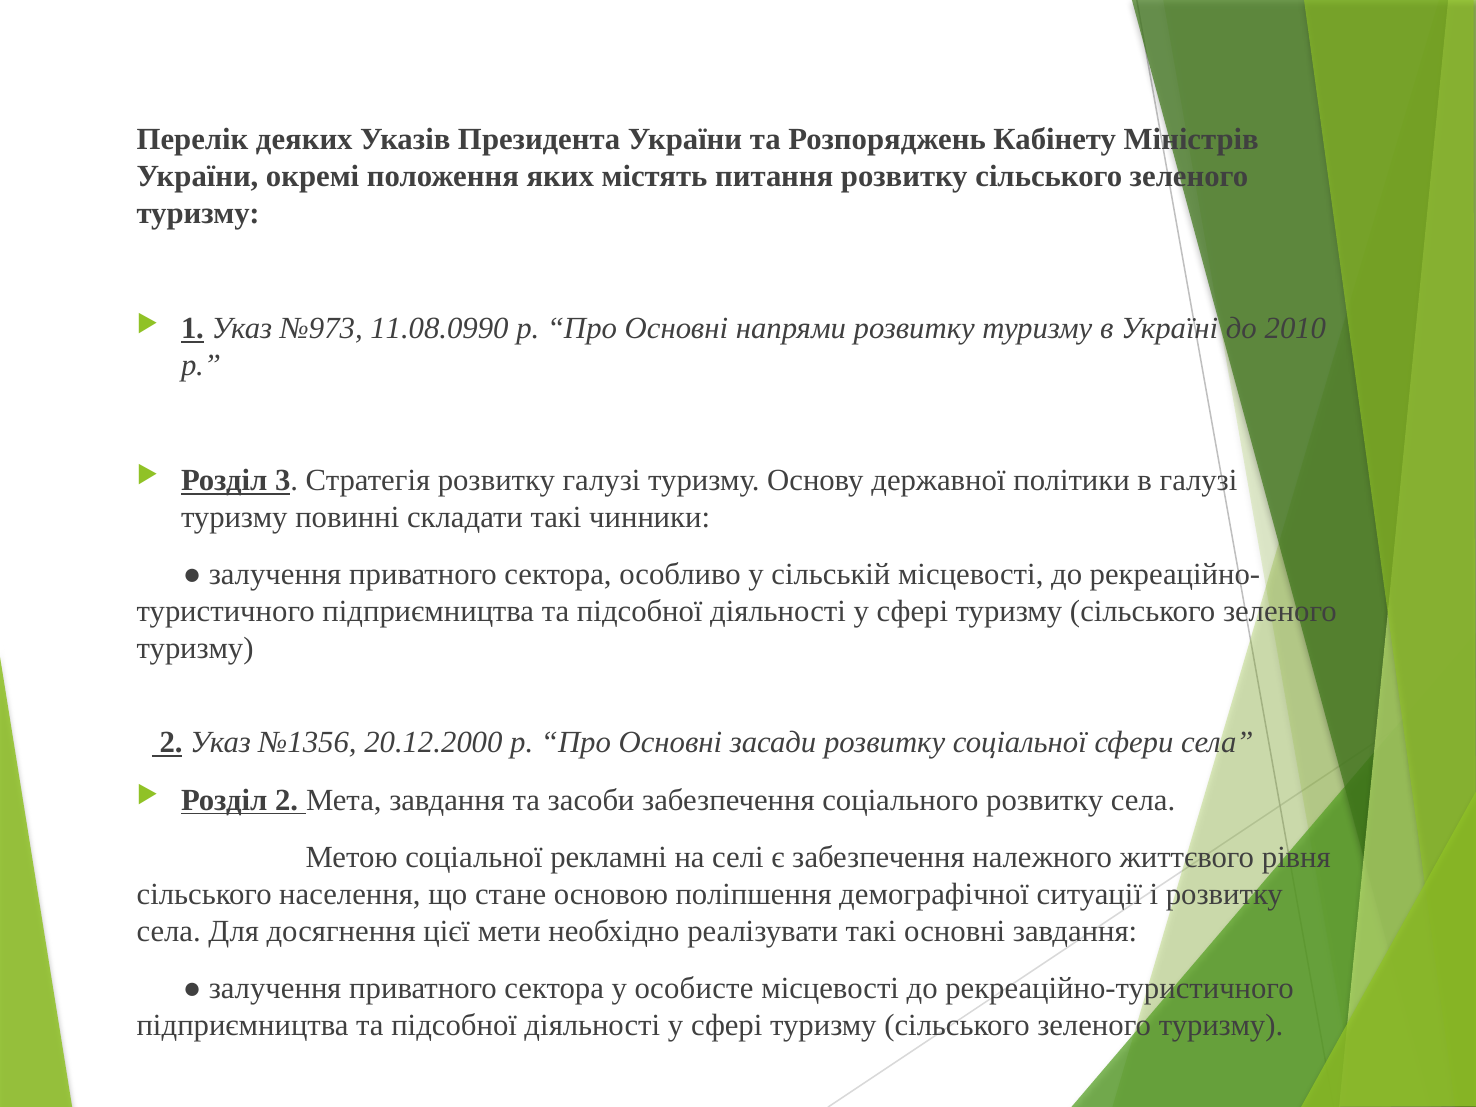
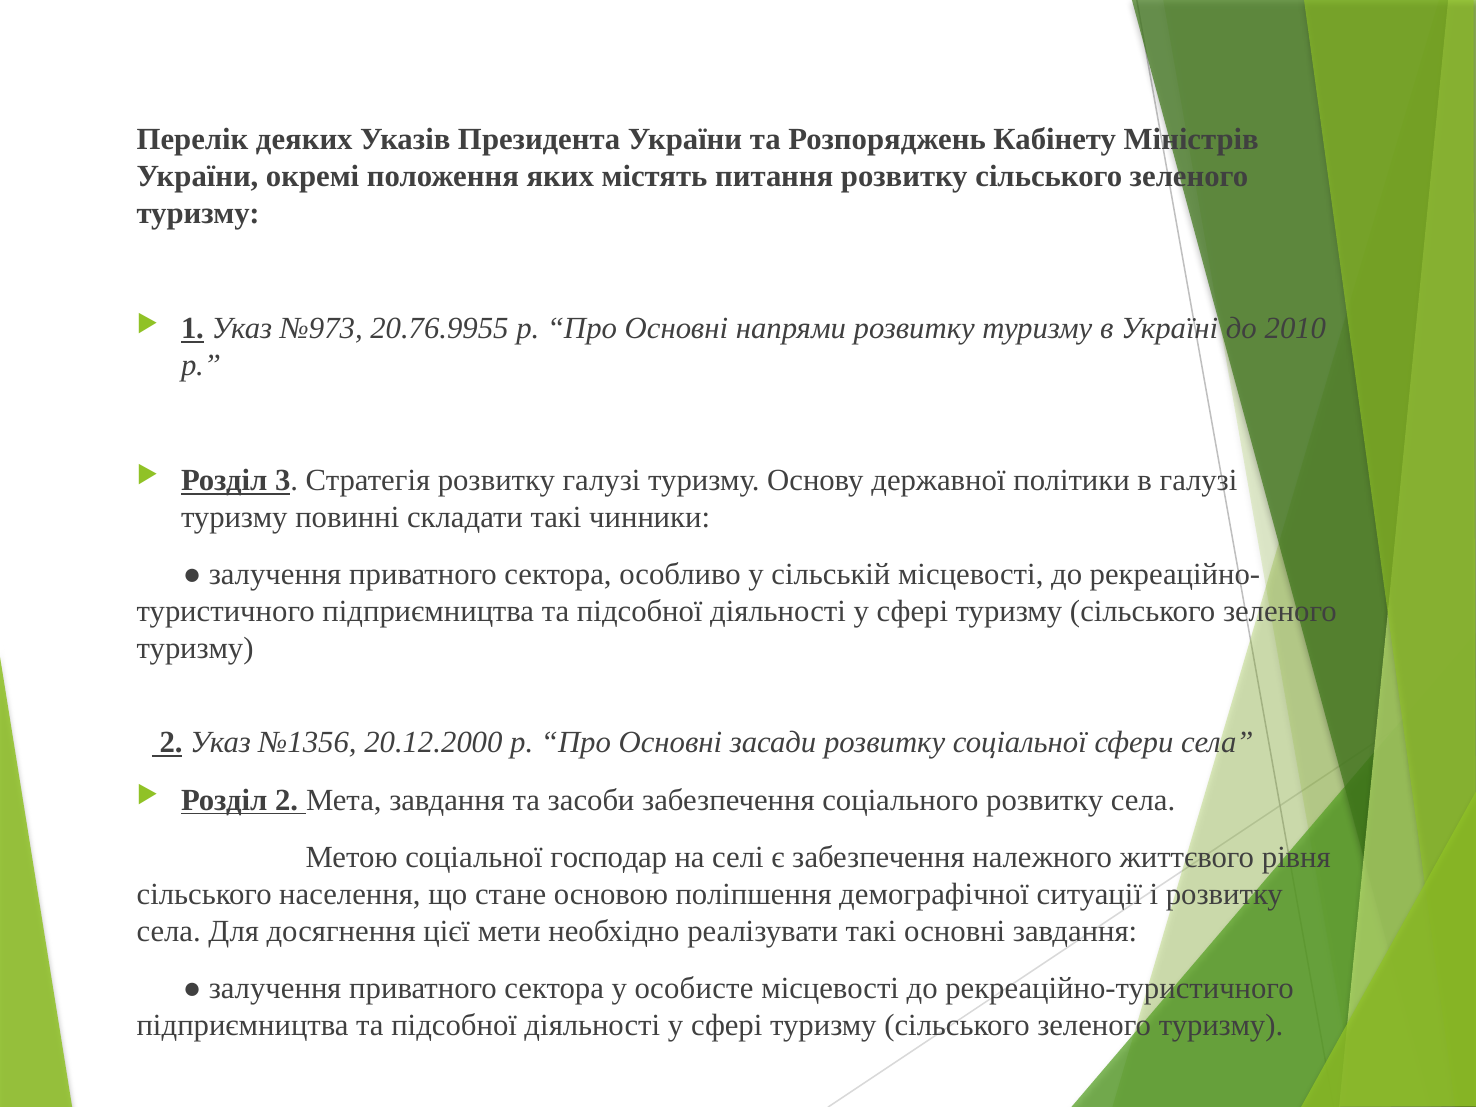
11.08.0990: 11.08.0990 -> 20.76.9955
рекламні: рекламні -> господар
